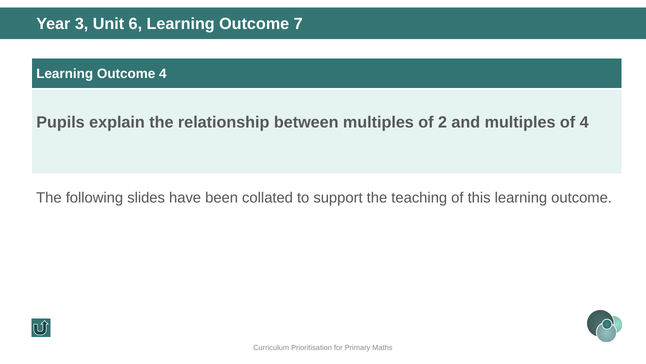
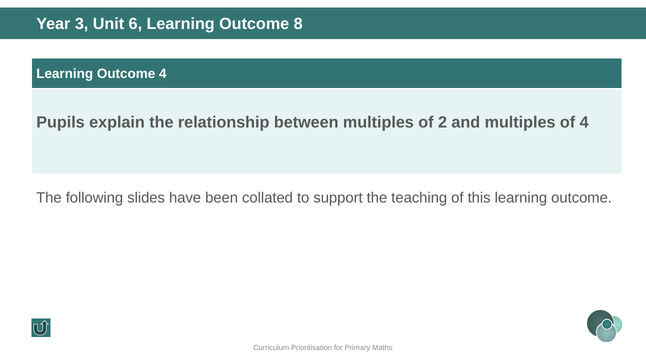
7: 7 -> 8
